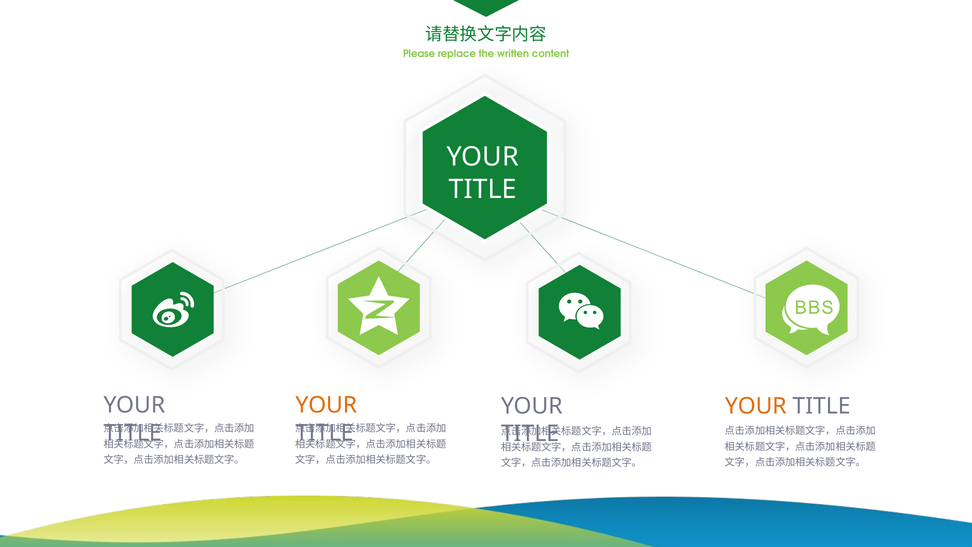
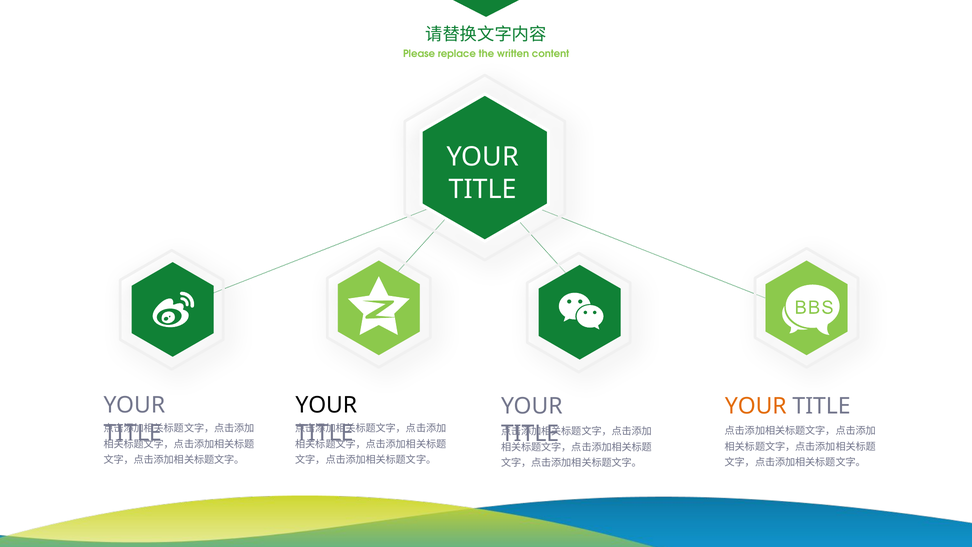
YOUR at (326, 405) colour: orange -> black
